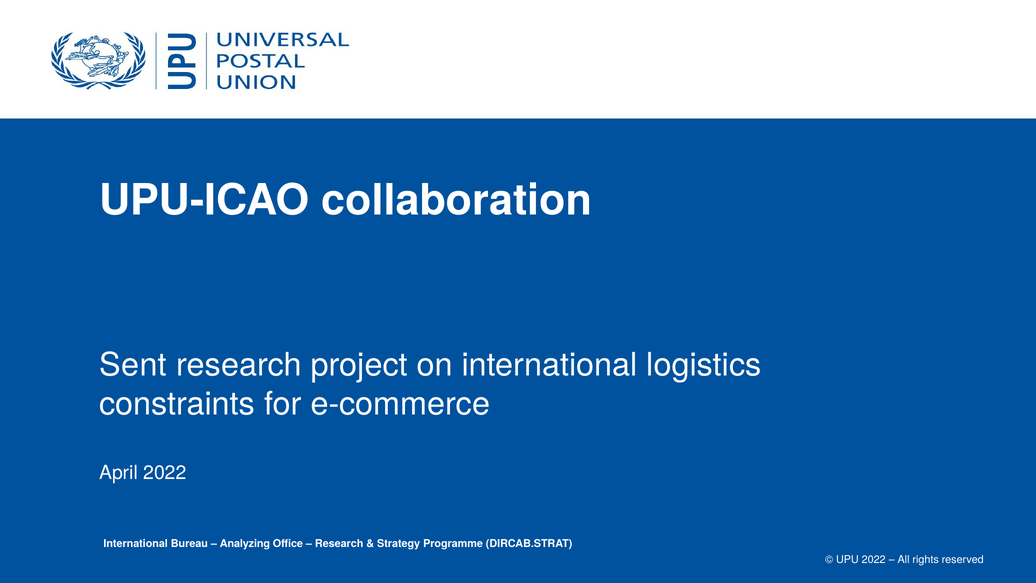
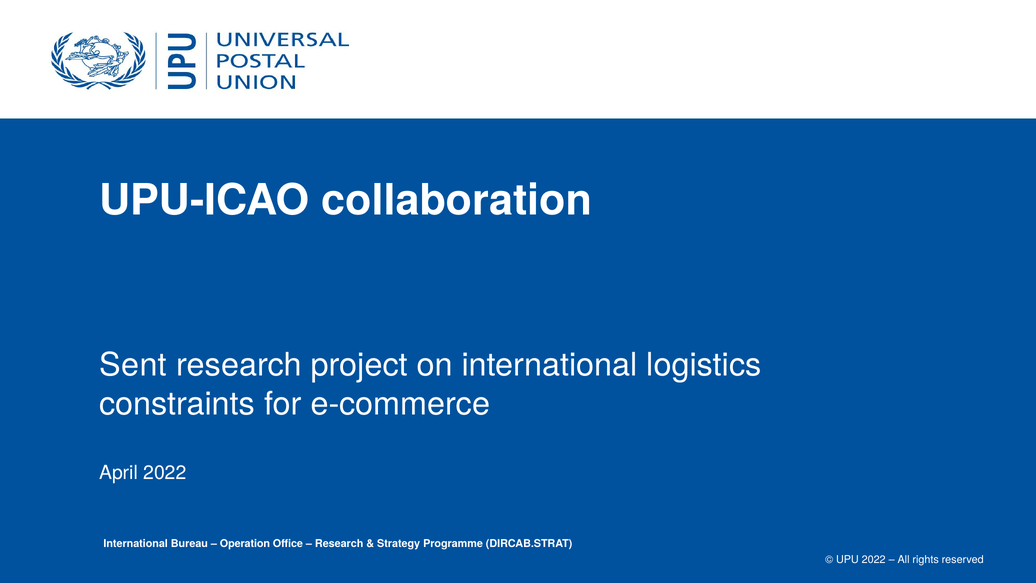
Analyzing: Analyzing -> Operation
